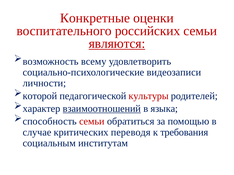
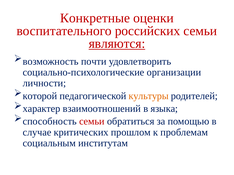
всему: всему -> почти
видеозаписи: видеозаписи -> организации
культуры colour: red -> orange
взаимоотношений underline: present -> none
переводя: переводя -> прошлом
требования: требования -> проблемам
